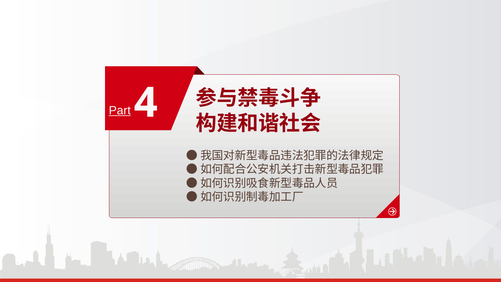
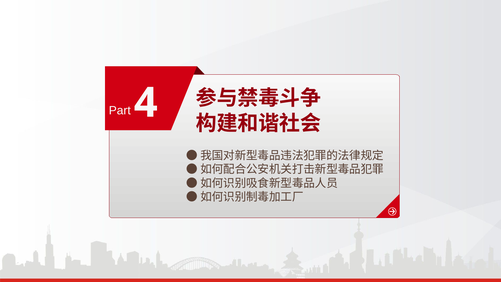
Part underline: present -> none
